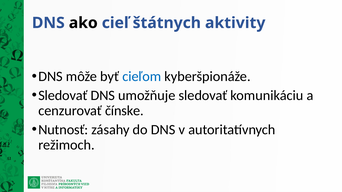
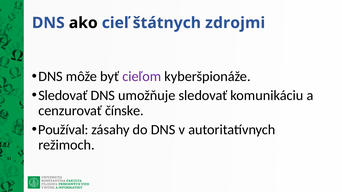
aktivity: aktivity -> zdrojmi
cieľom colour: blue -> purple
Nutnosť: Nutnosť -> Používal
